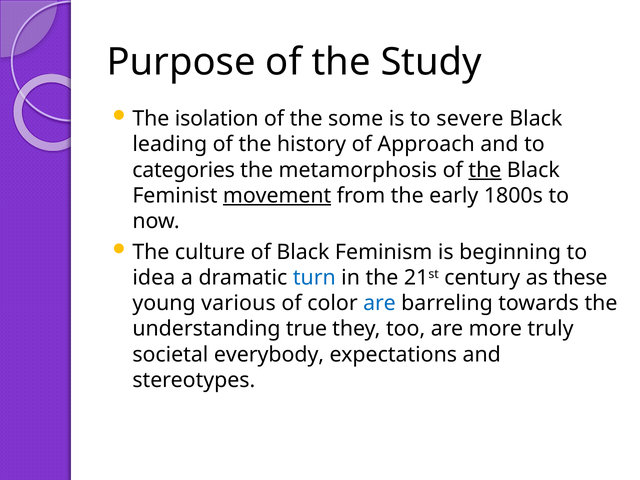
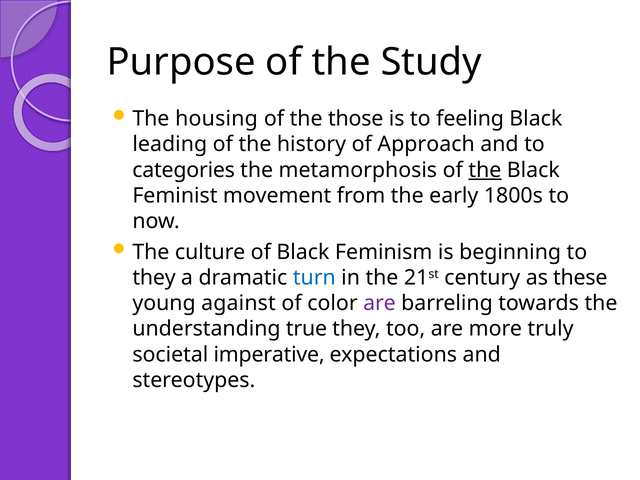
isolation: isolation -> housing
some: some -> those
severe: severe -> feeling
movement underline: present -> none
idea at (154, 278): idea -> they
various: various -> against
are at (379, 303) colour: blue -> purple
everybody: everybody -> imperative
